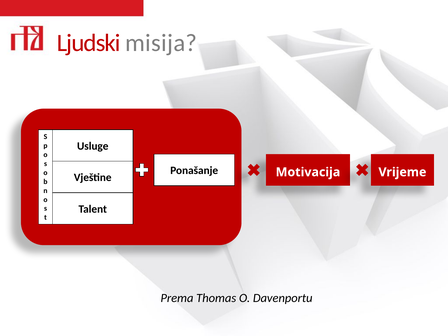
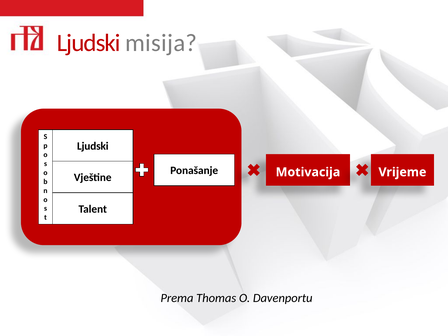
Usluge at (93, 146): Usluge -> Ljudski
